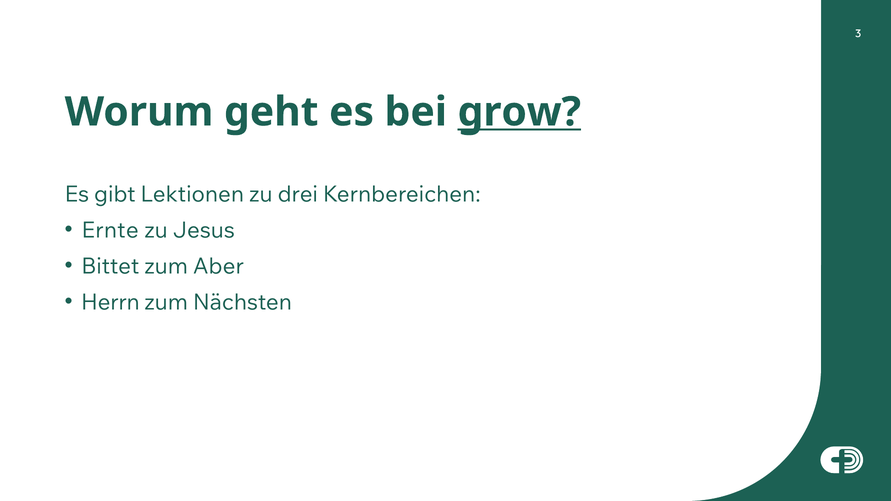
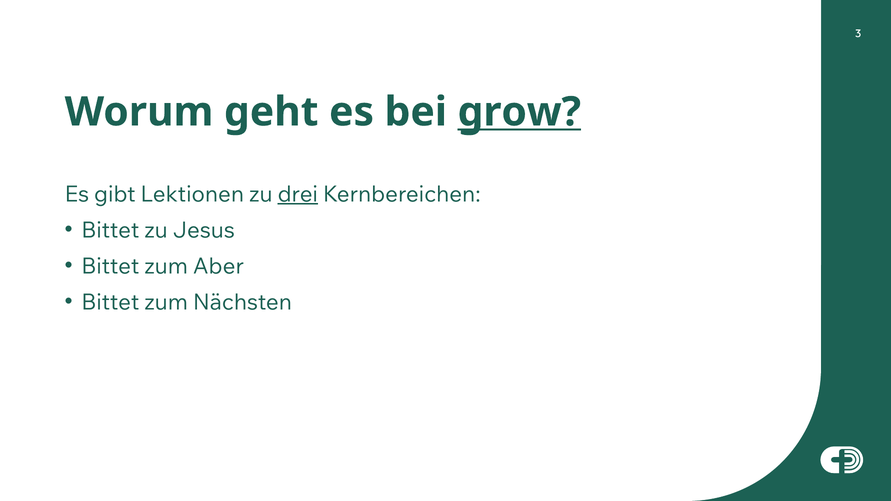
drei underline: none -> present
Ernte at (110, 230): Ernte -> Bittet
Herrn at (110, 302): Herrn -> Bittet
